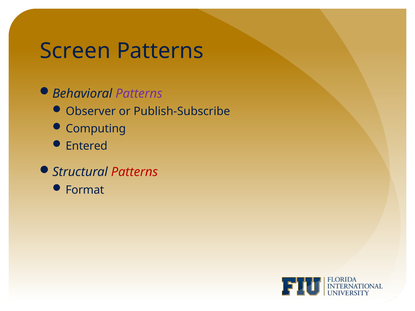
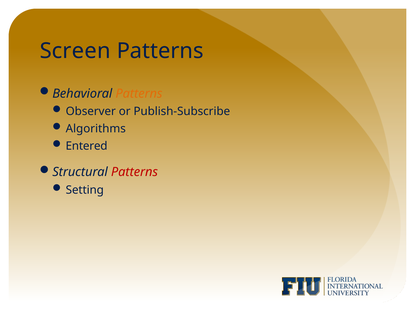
Patterns at (139, 94) colour: purple -> orange
Computing: Computing -> Algorithms
Format: Format -> Setting
